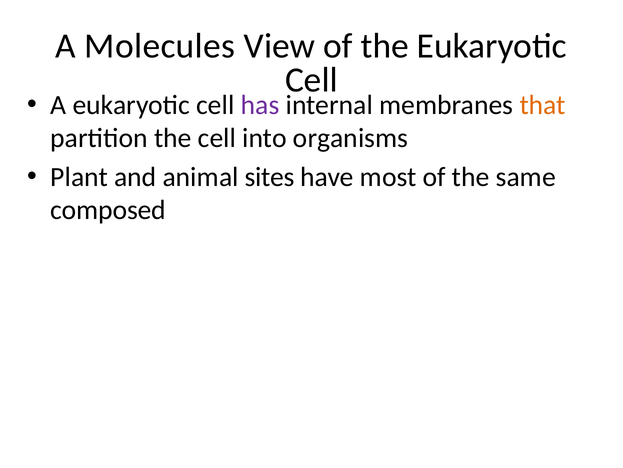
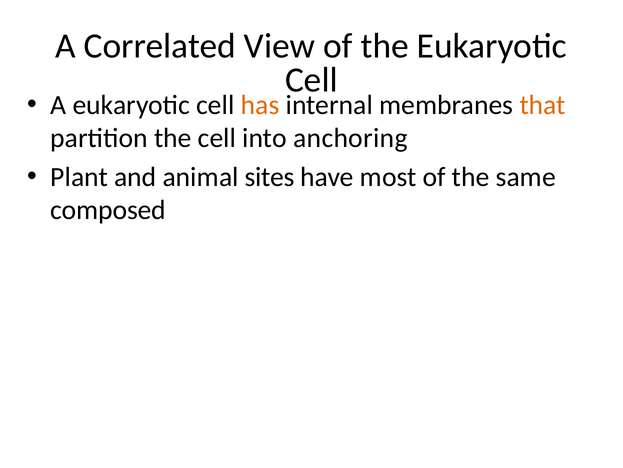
Molecules: Molecules -> Correlated
has colour: purple -> orange
organisms: organisms -> anchoring
